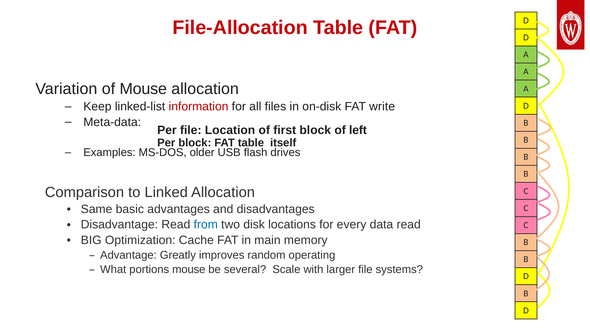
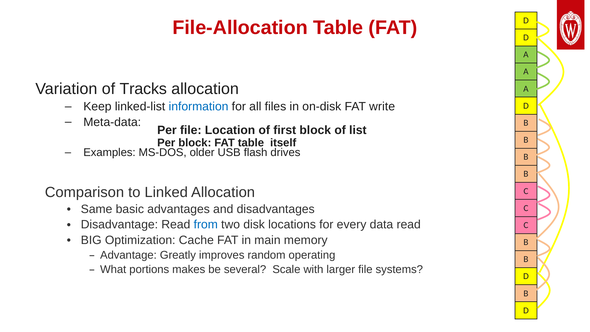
of Mouse: Mouse -> Tracks
information colour: red -> blue
left: left -> list
portions mouse: mouse -> makes
